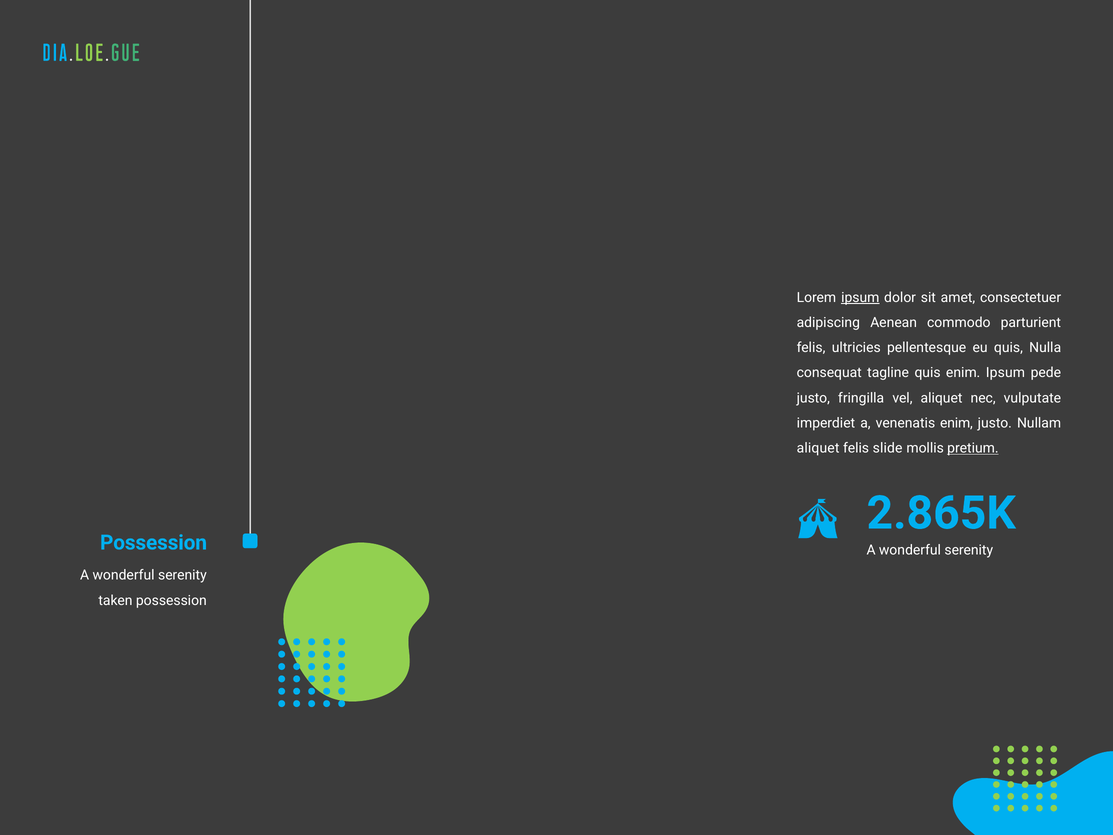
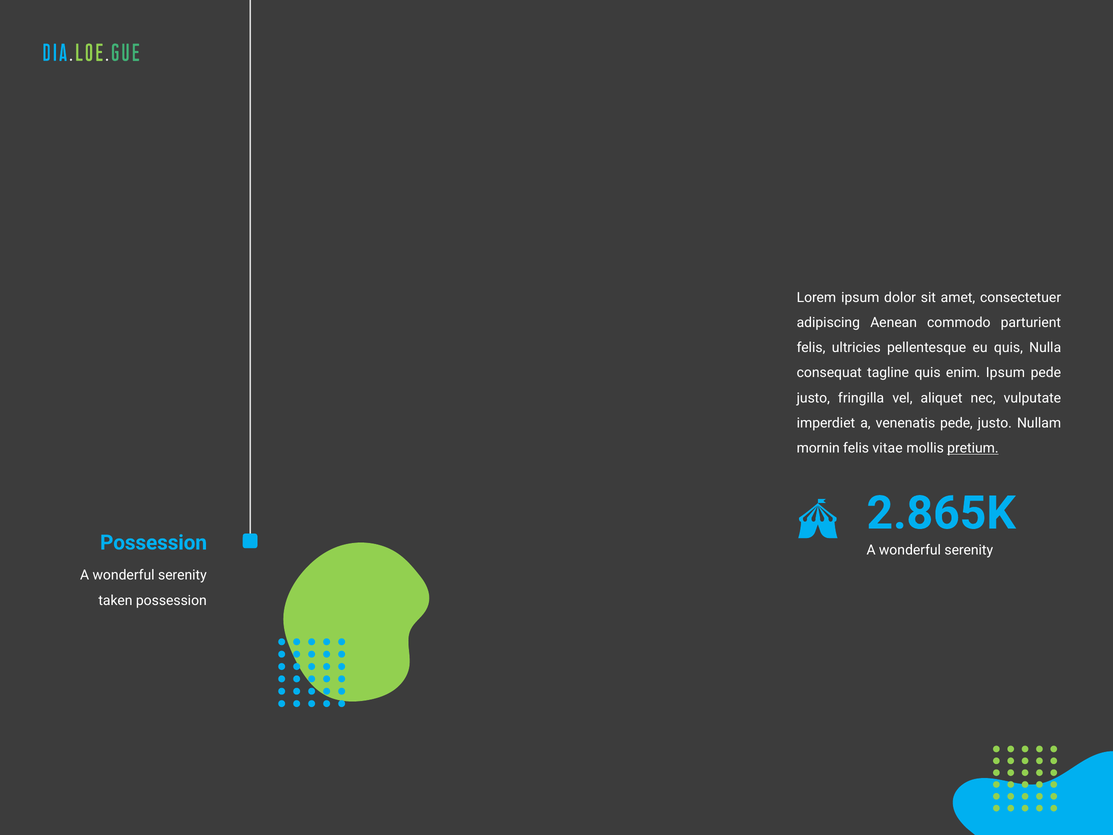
ipsum at (860, 297) underline: present -> none
venenatis enim: enim -> pede
aliquet at (818, 448): aliquet -> mornin
slide: slide -> vitae
